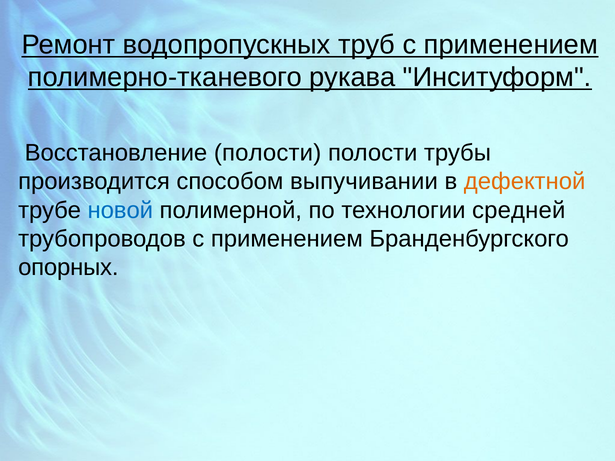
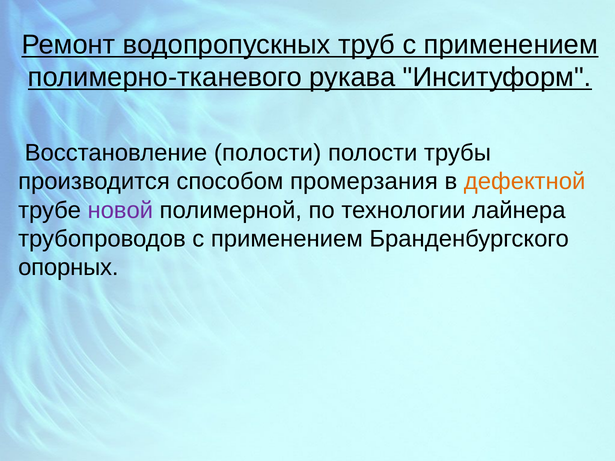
выпучивании: выпучивании -> промерзания
новой colour: blue -> purple
средней: средней -> лайнера
